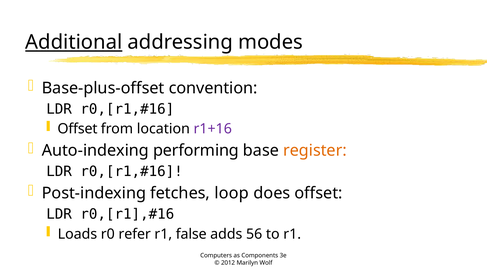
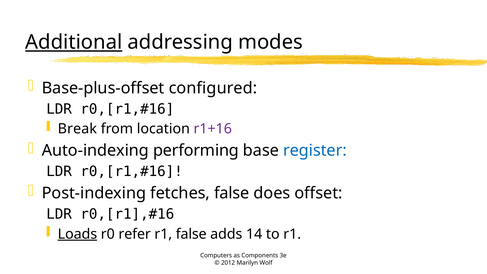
convention: convention -> configured
Offset at (77, 129): Offset -> Break
register colour: orange -> blue
fetches loop: loop -> false
Loads underline: none -> present
56: 56 -> 14
